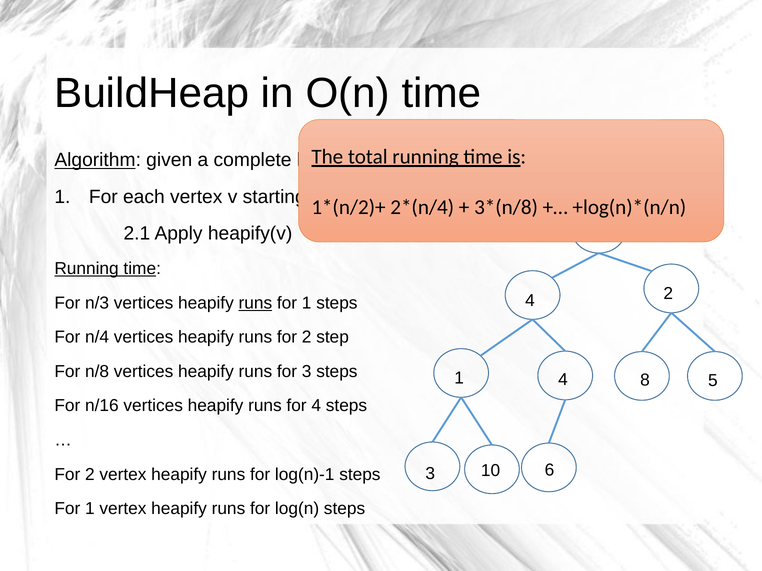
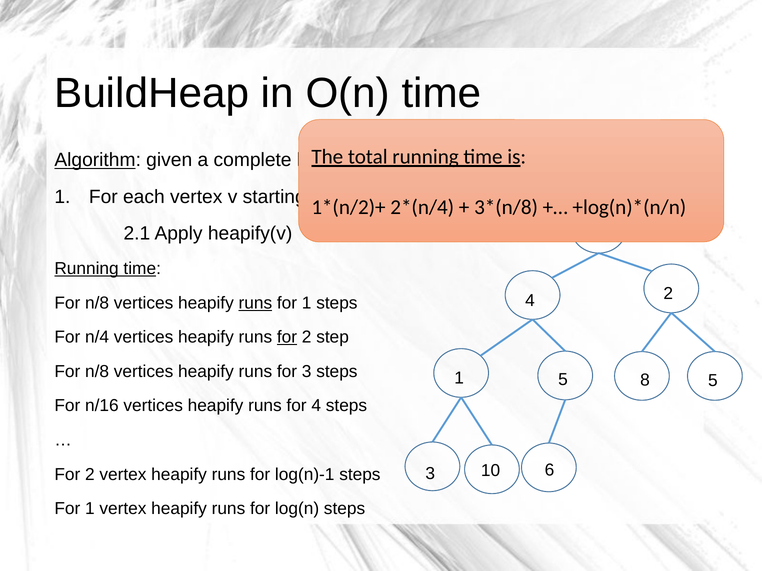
n/3 at (97, 303): n/3 -> n/8
for at (287, 337) underline: none -> present
1 4: 4 -> 5
